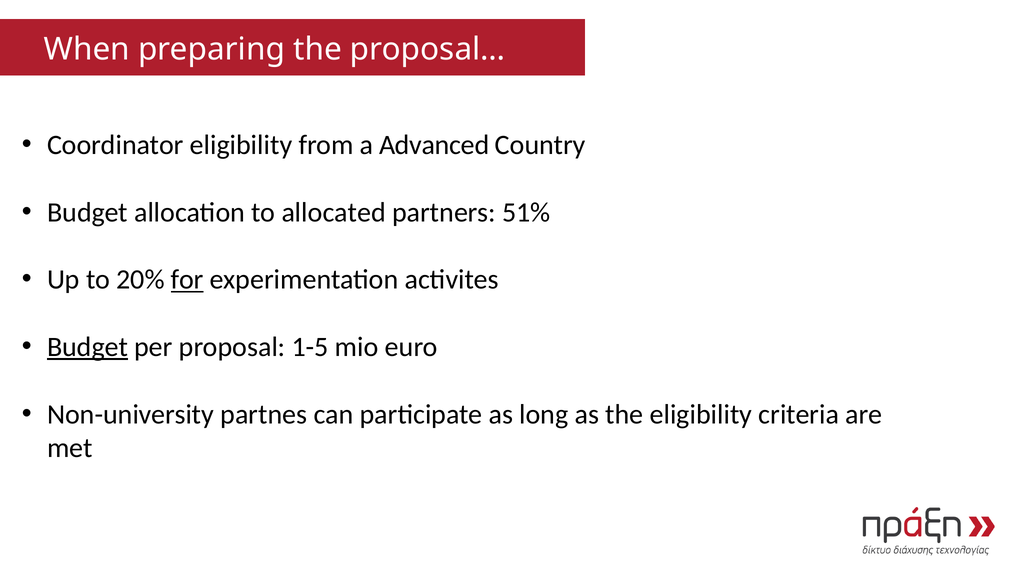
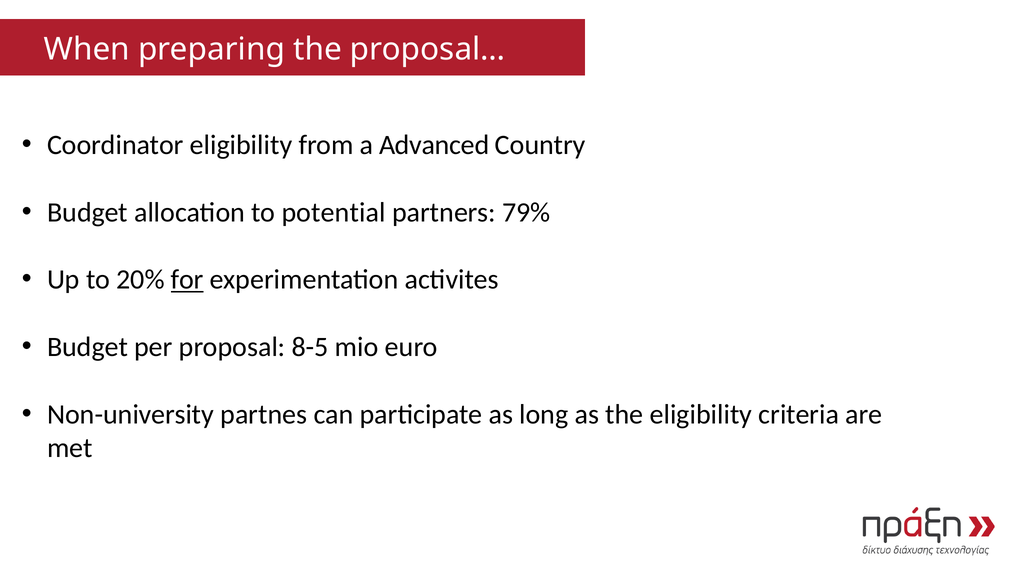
allocated: allocated -> potential
51%: 51% -> 79%
Budget at (87, 347) underline: present -> none
1-5: 1-5 -> 8-5
